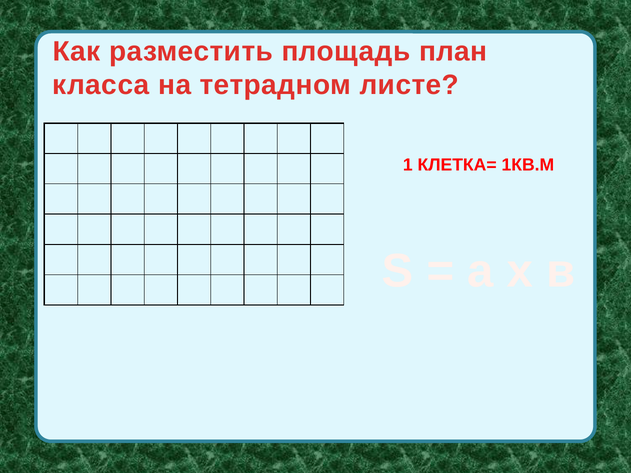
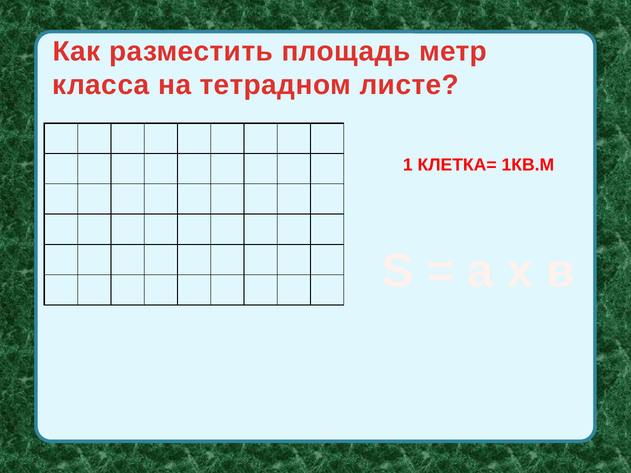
план: план -> метр
